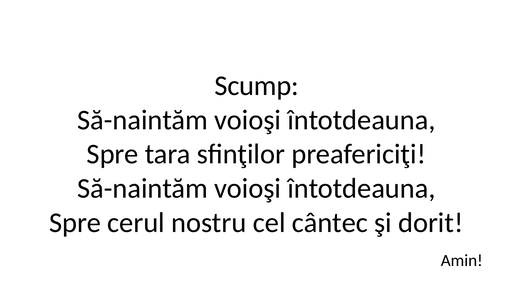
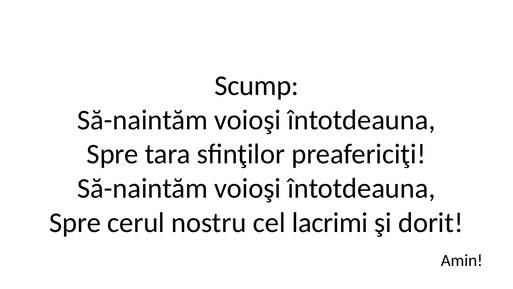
cântec: cântec -> lacrimi
